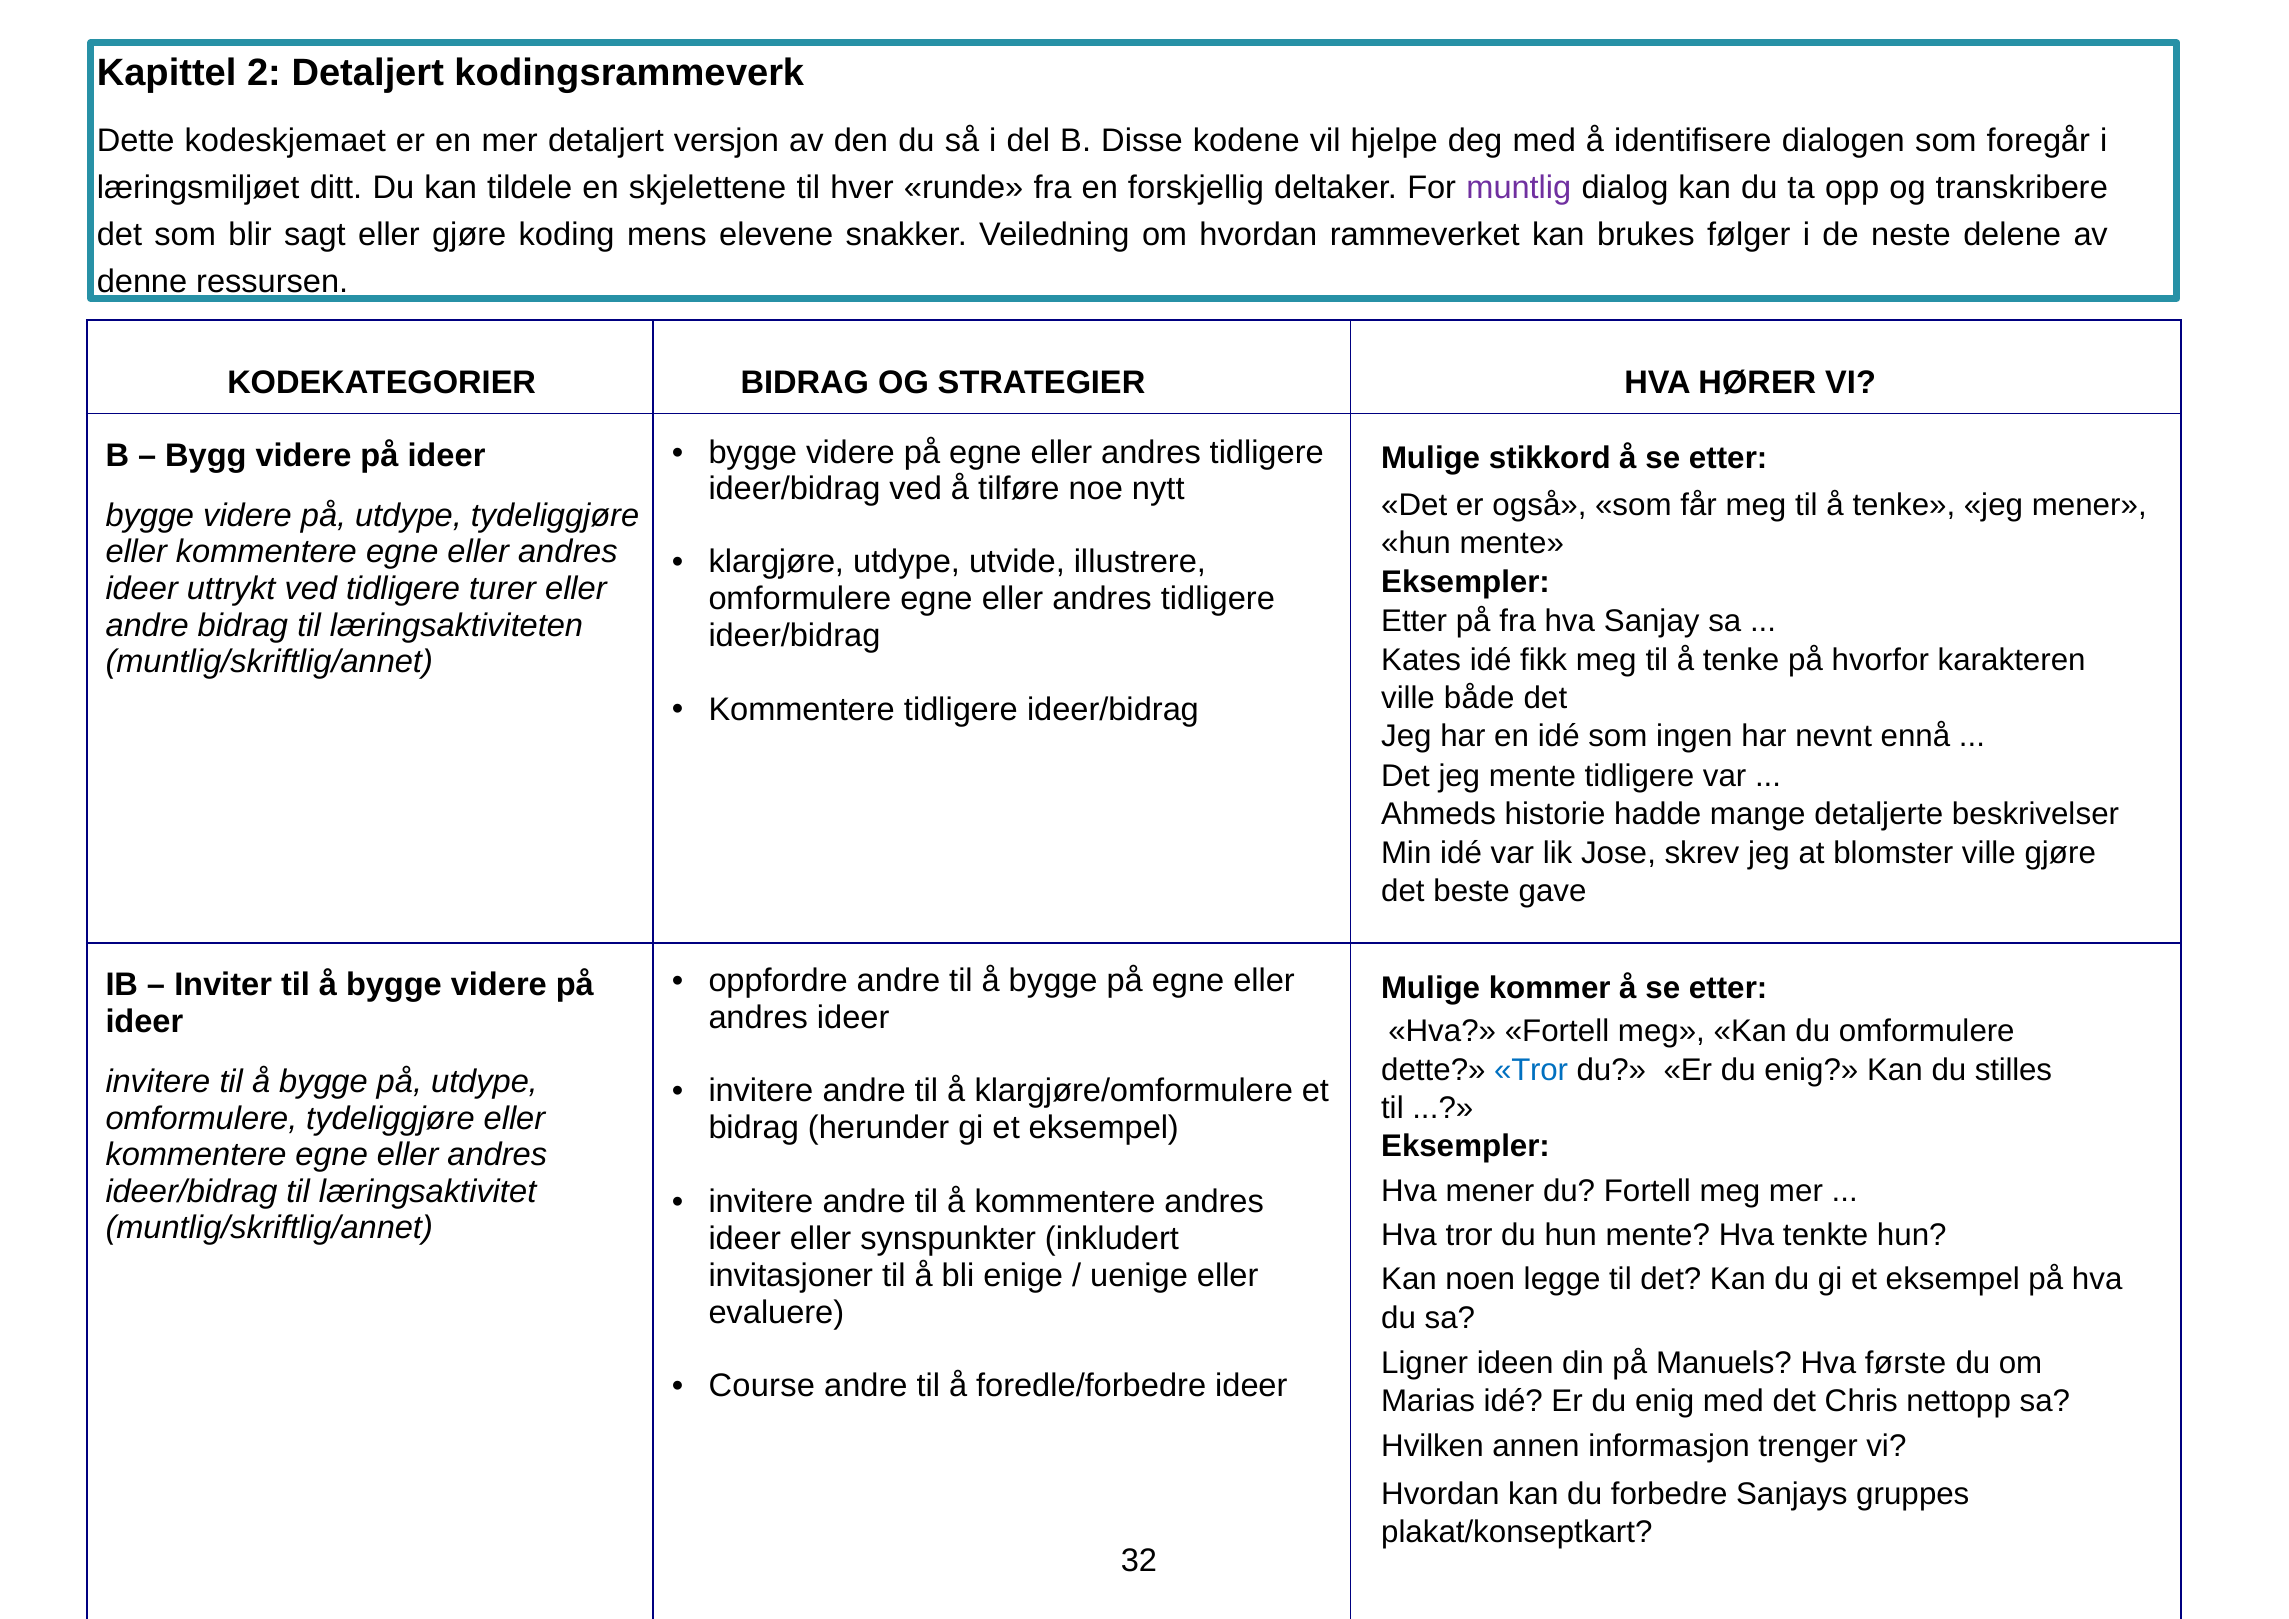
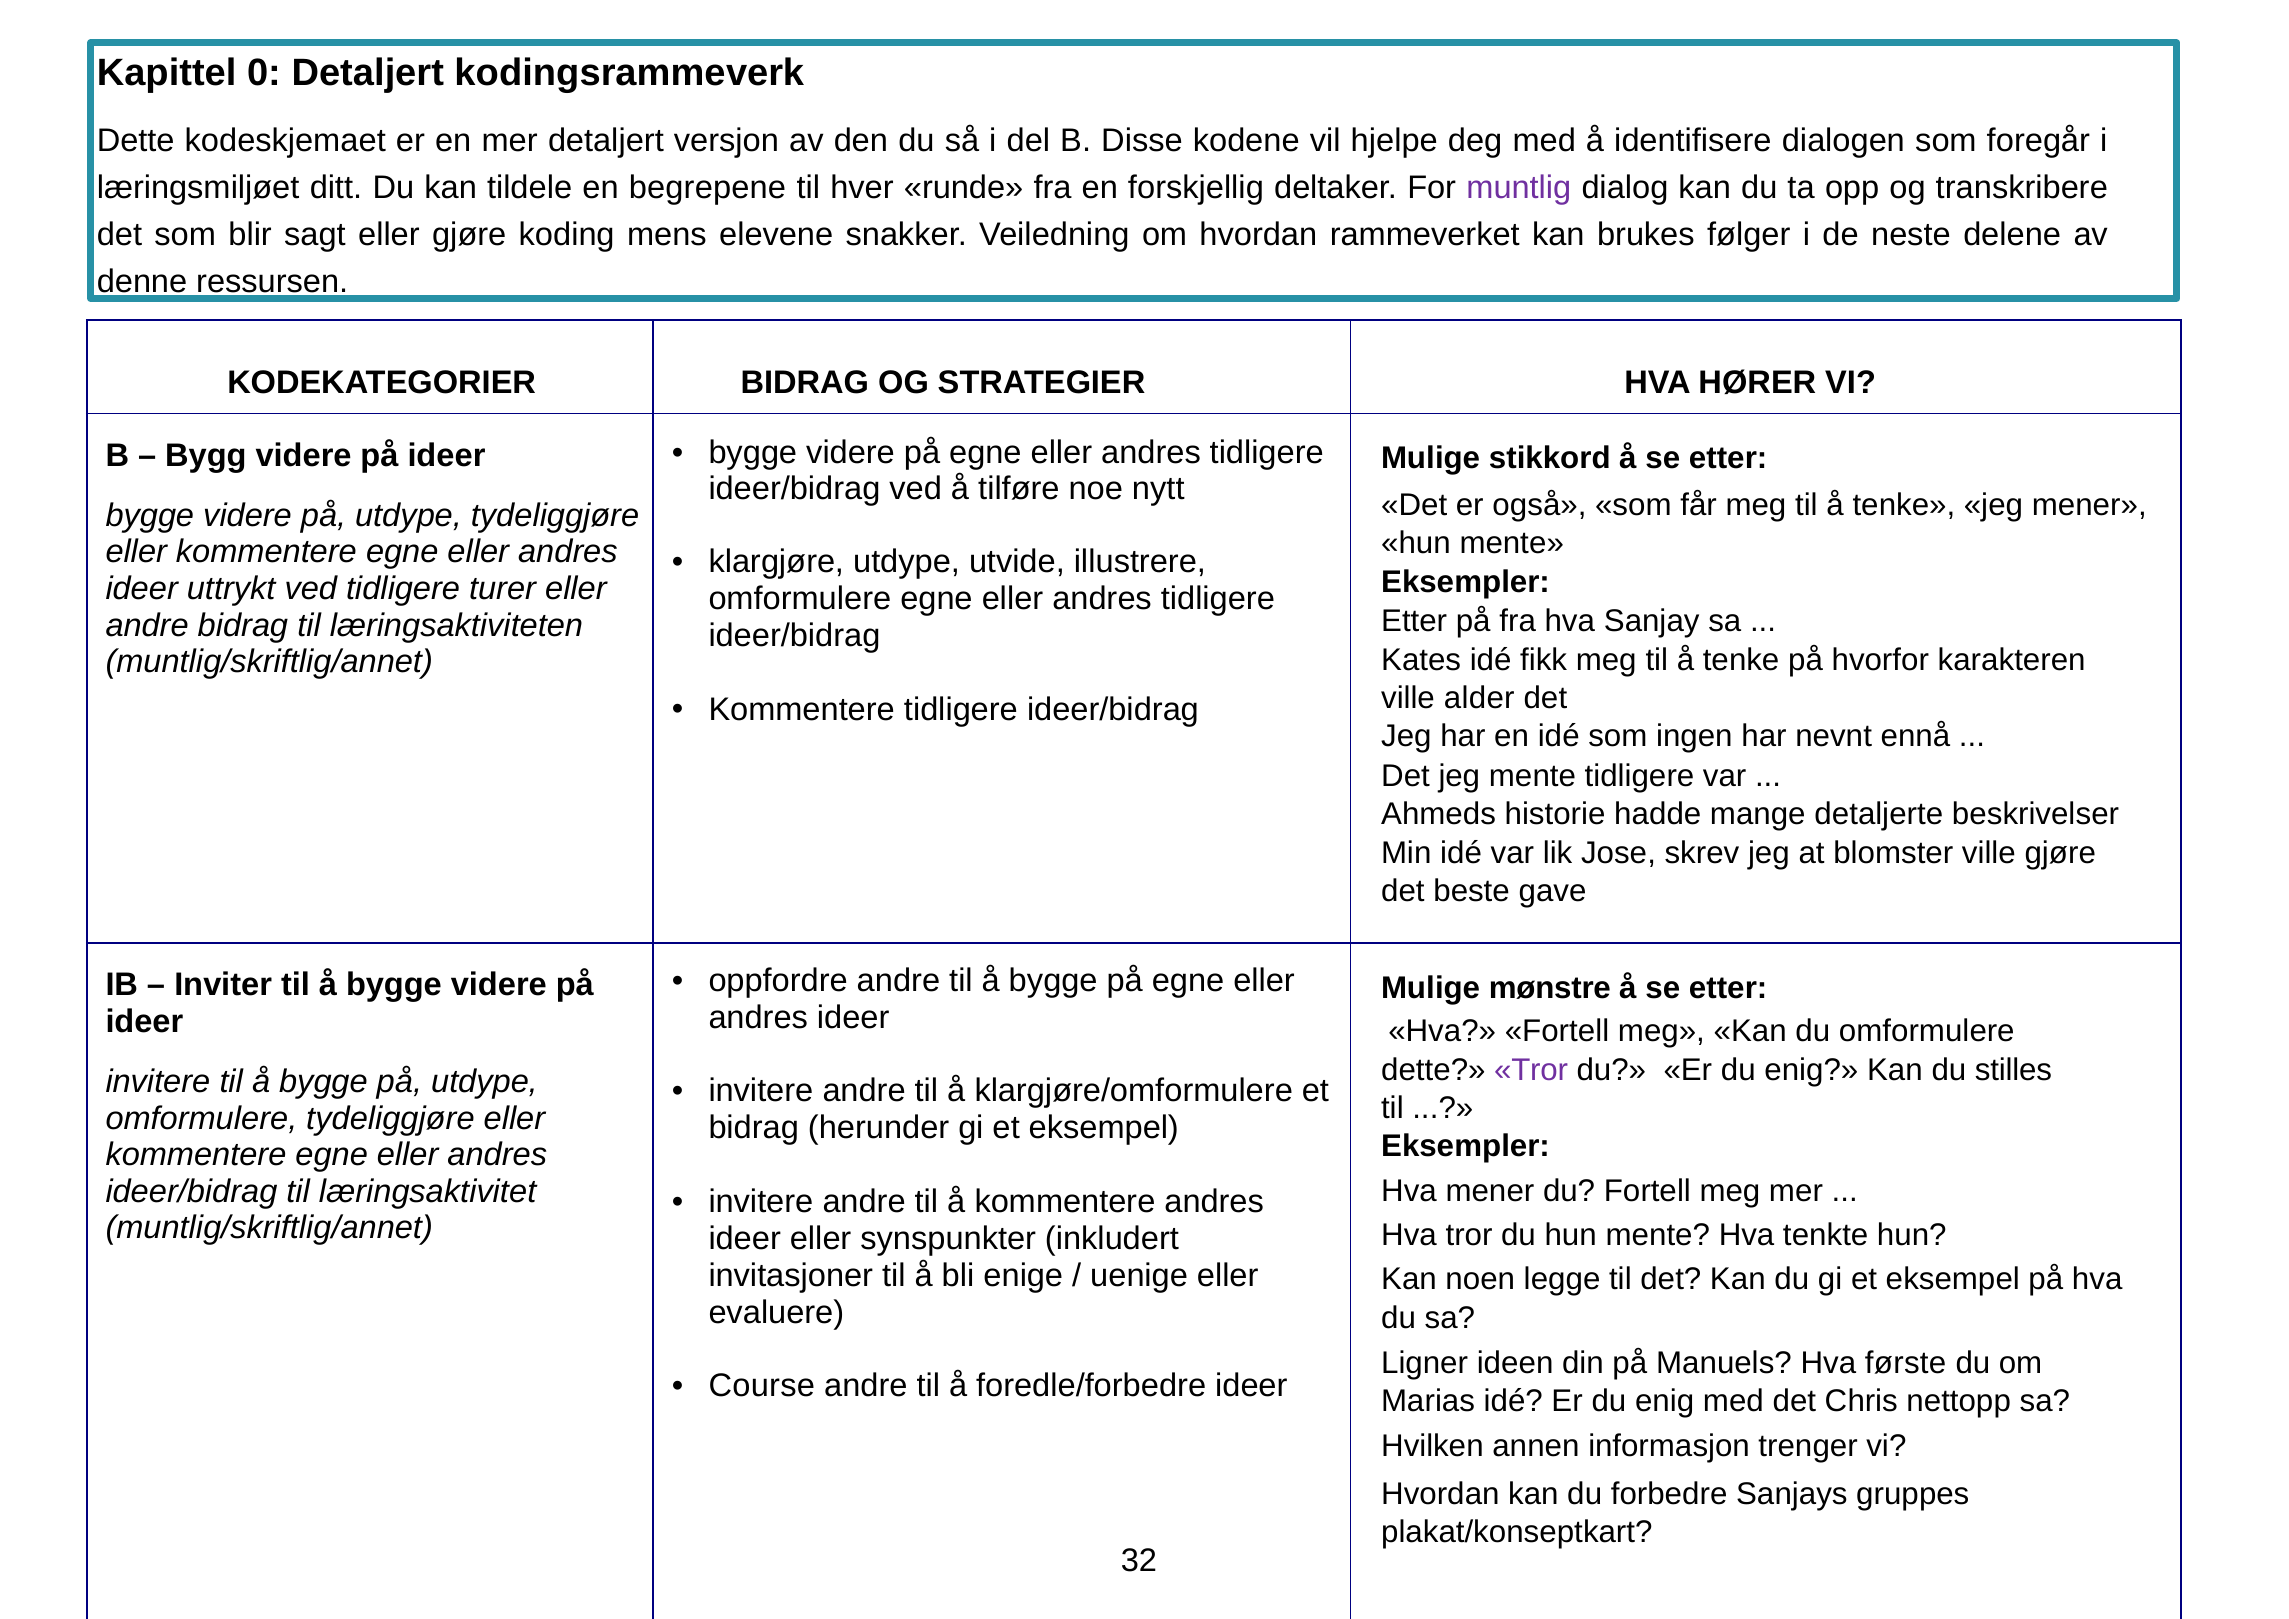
2: 2 -> 0
skjelettene: skjelettene -> begrepene
både: både -> alder
kommer: kommer -> mønstre
Tror at (1531, 1070) colour: blue -> purple
